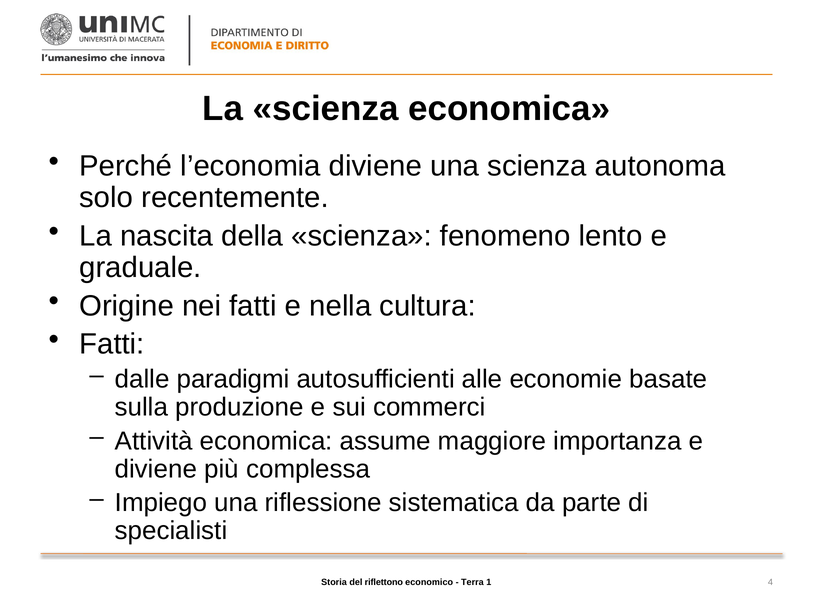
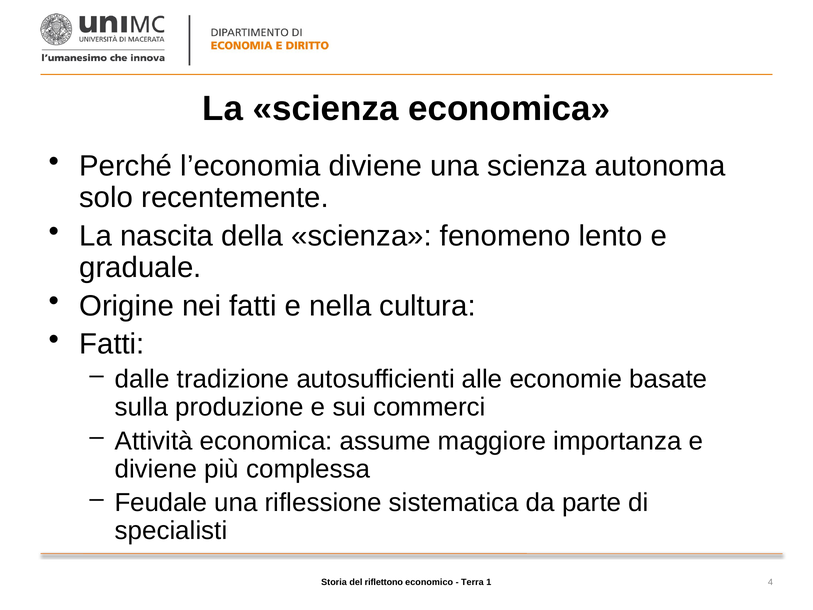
paradigmi: paradigmi -> tradizione
Impiego: Impiego -> Feudale
